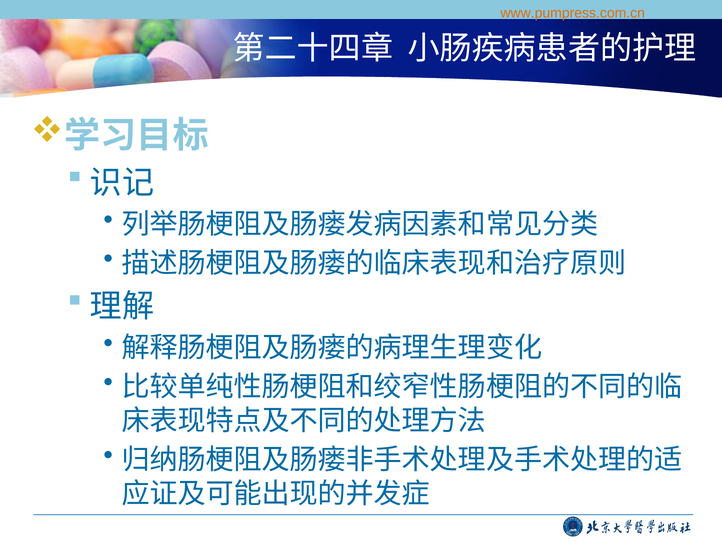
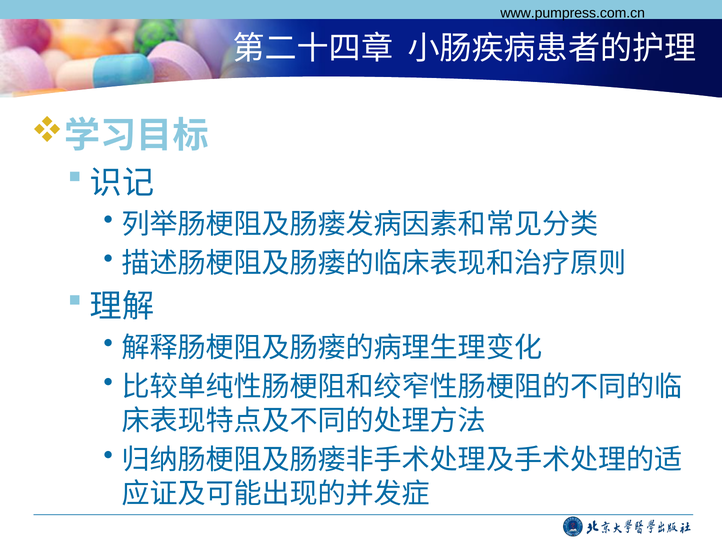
www.pumpress.com.cn colour: orange -> black
